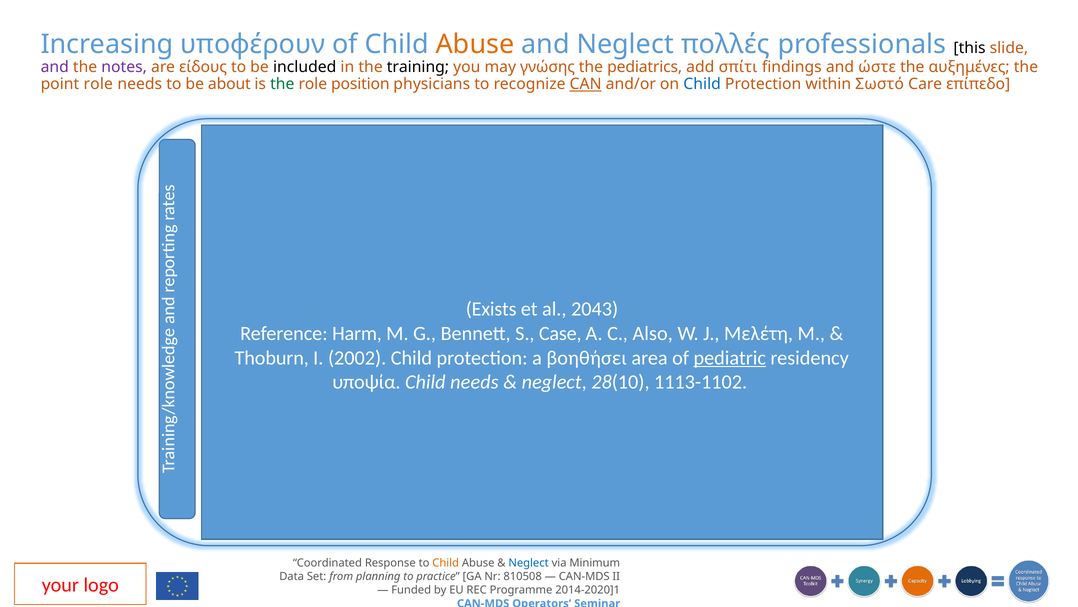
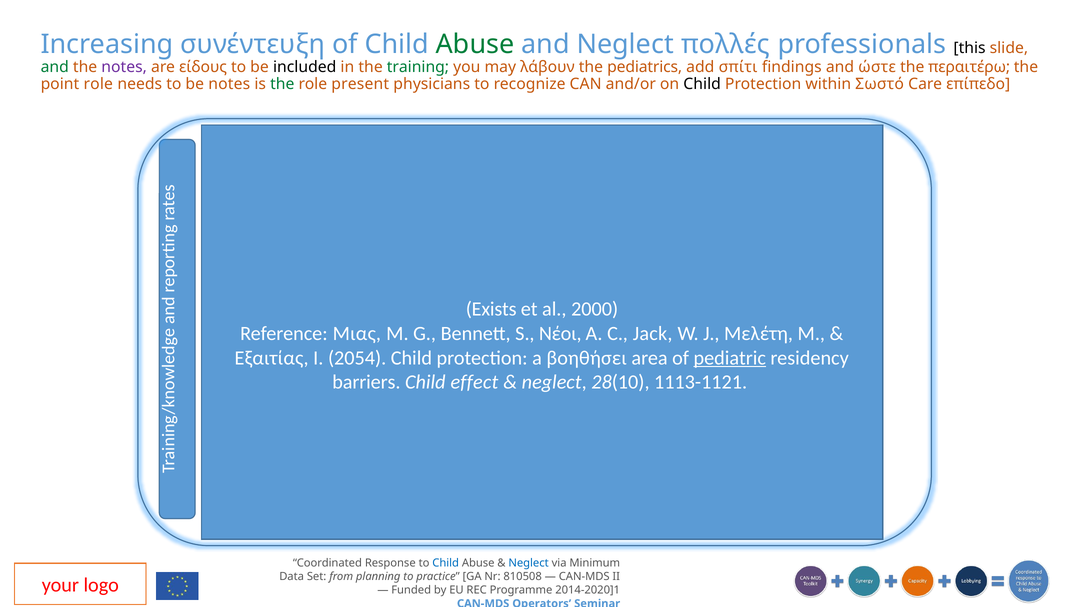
υποφέρουν: υποφέρουν -> συνέντευξη
Abuse at (475, 44) colour: orange -> green
and at (55, 67) colour: purple -> green
training colour: black -> green
γνώσης: γνώσης -> λάβουν
αυξημένες: αυξημένες -> περαιτέρω
be about: about -> notes
position: position -> present
CAN underline: present -> none
Child at (702, 84) colour: blue -> black
2043: 2043 -> 2000
Harm: Harm -> Μιας
Case: Case -> Νέοι
Also: Also -> Jack
Thoburn: Thoburn -> Εξαιτίας
2002: 2002 -> 2054
υποψία: υποψία -> barriers
Child needs: needs -> effect
1113-1102: 1113-1102 -> 1113-1121
Child at (446, 562) colour: orange -> blue
